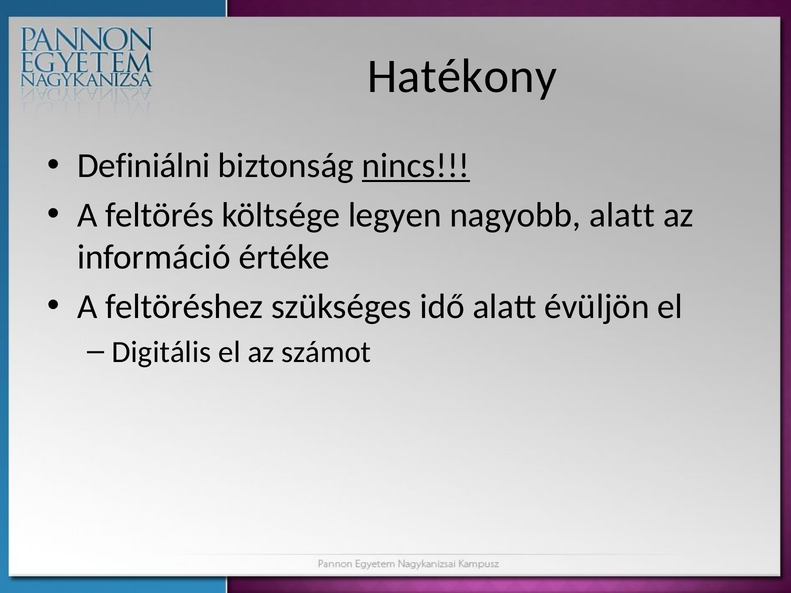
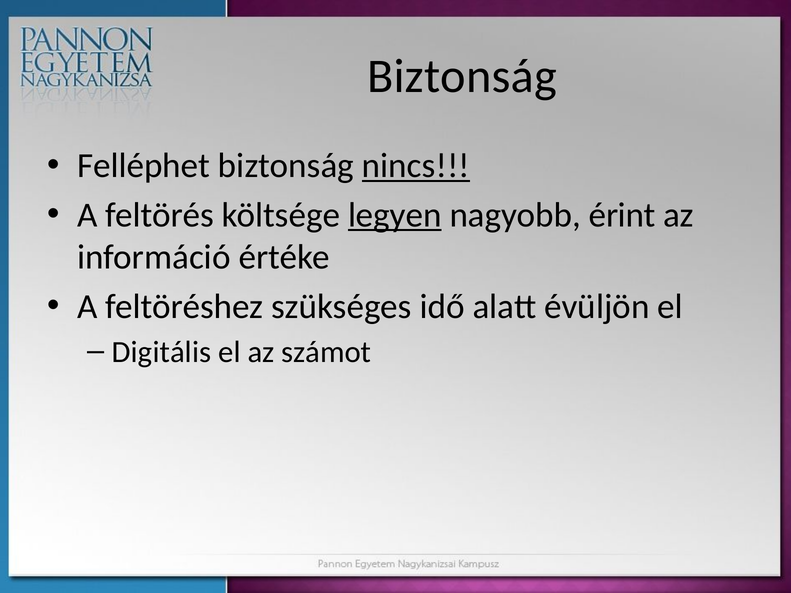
Hatékony at (462, 77): Hatékony -> Biztonság
Definiálni: Definiálni -> Felléphet
legyen underline: none -> present
nagyobb alatt: alatt -> érint
